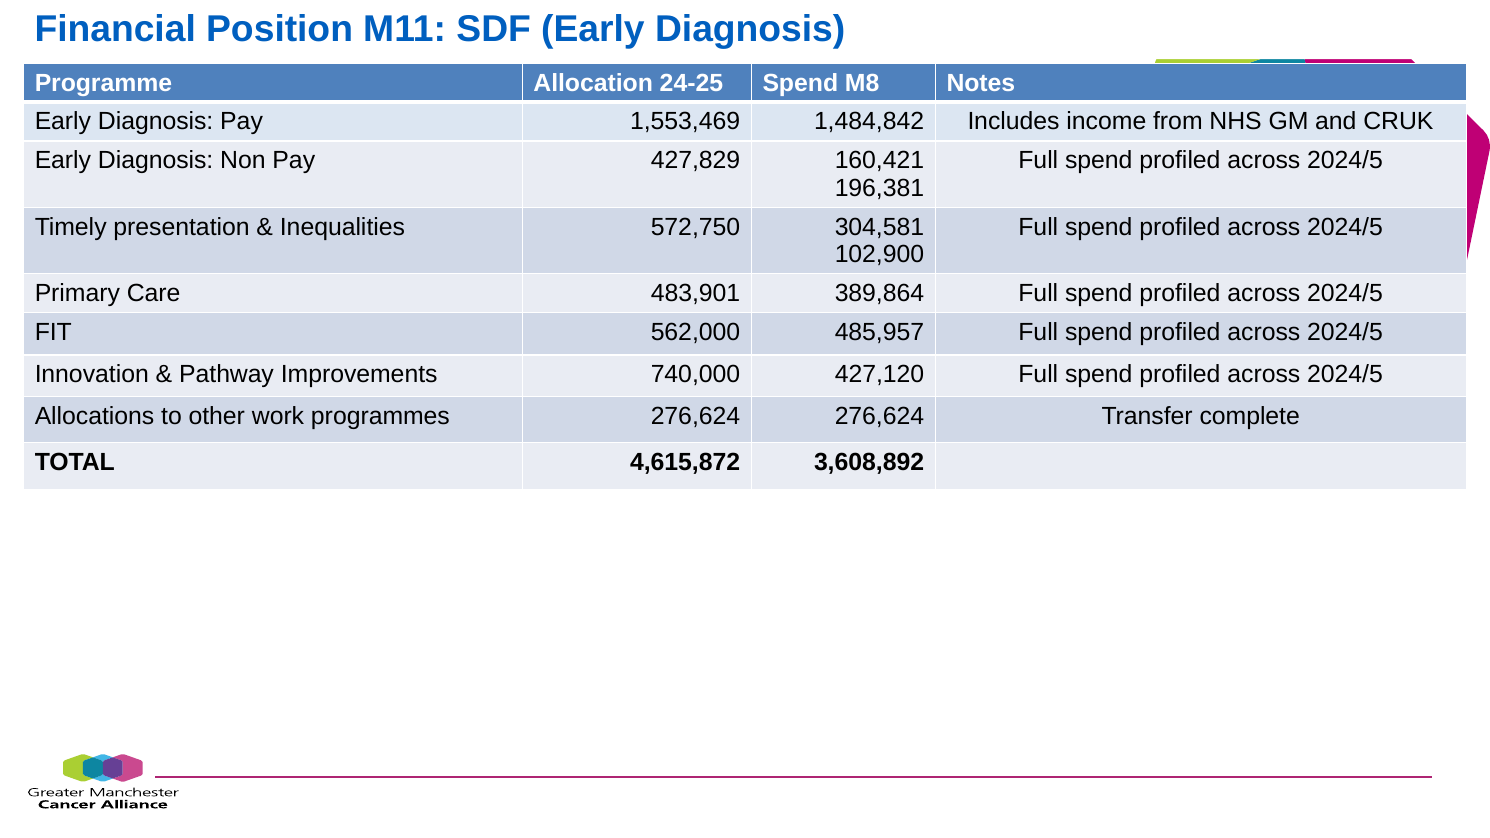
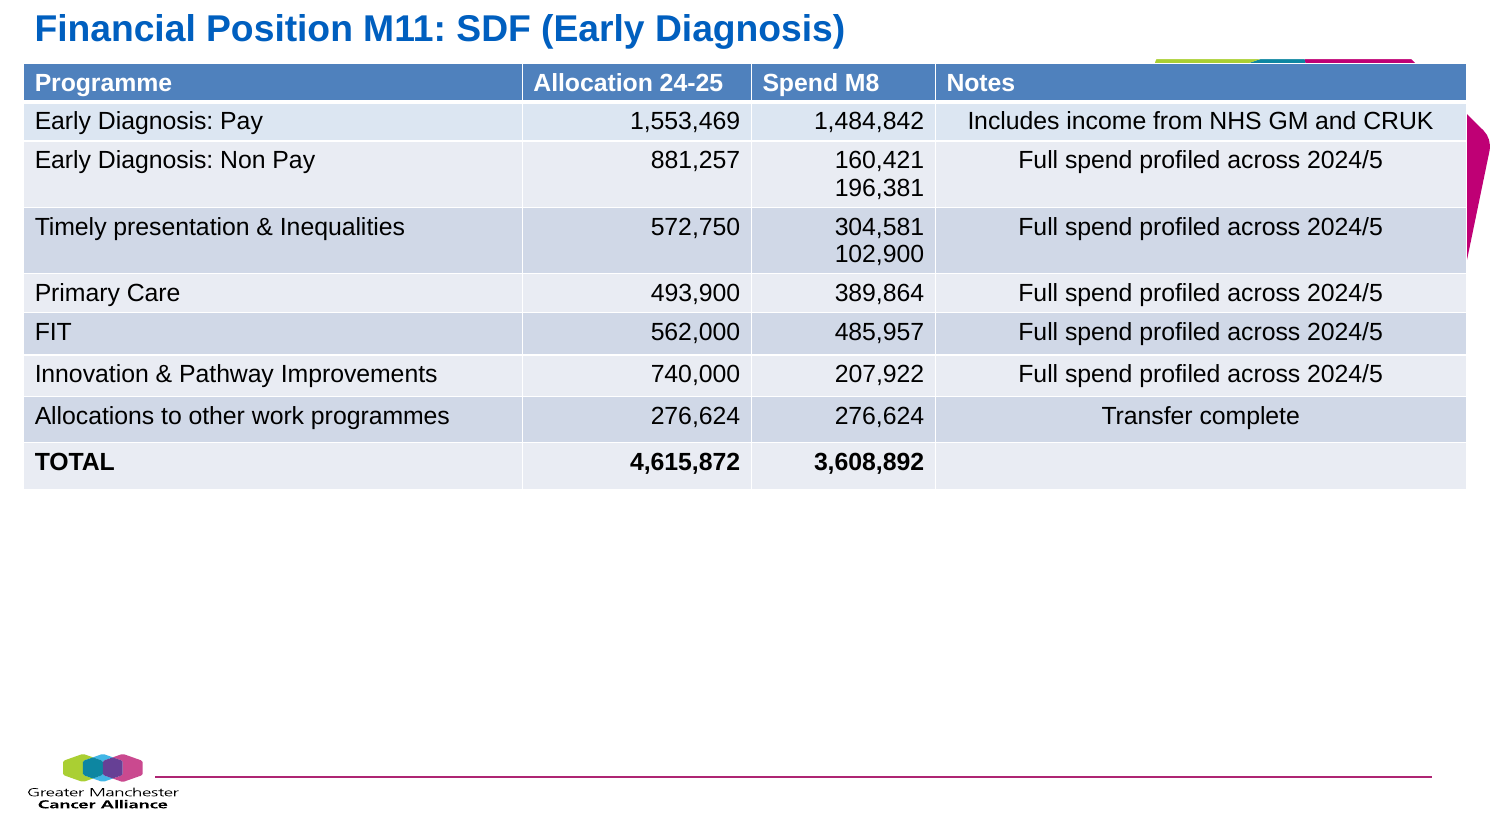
427,829: 427,829 -> 881,257
483,901: 483,901 -> 493,900
427,120: 427,120 -> 207,922
